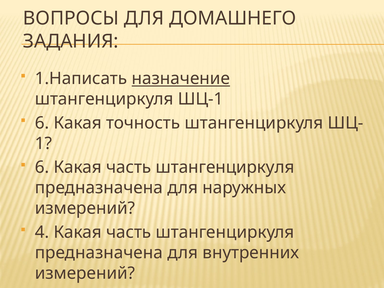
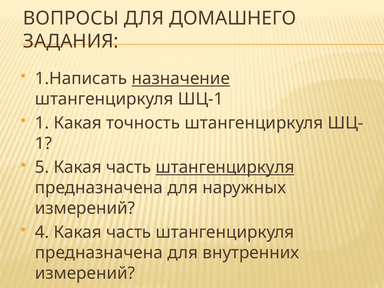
6 at (42, 123): 6 -> 1
6 at (42, 167): 6 -> 5
штангенциркуля at (225, 167) underline: none -> present
